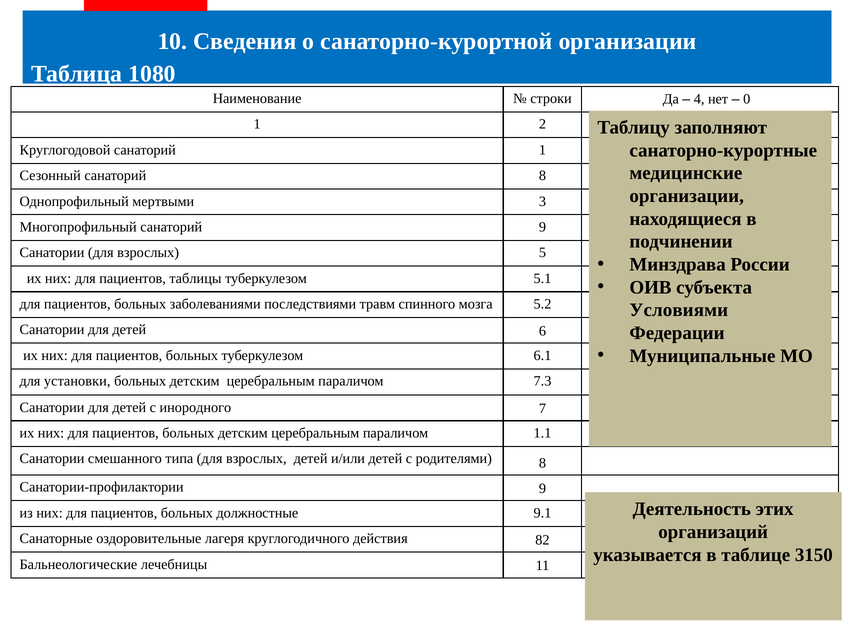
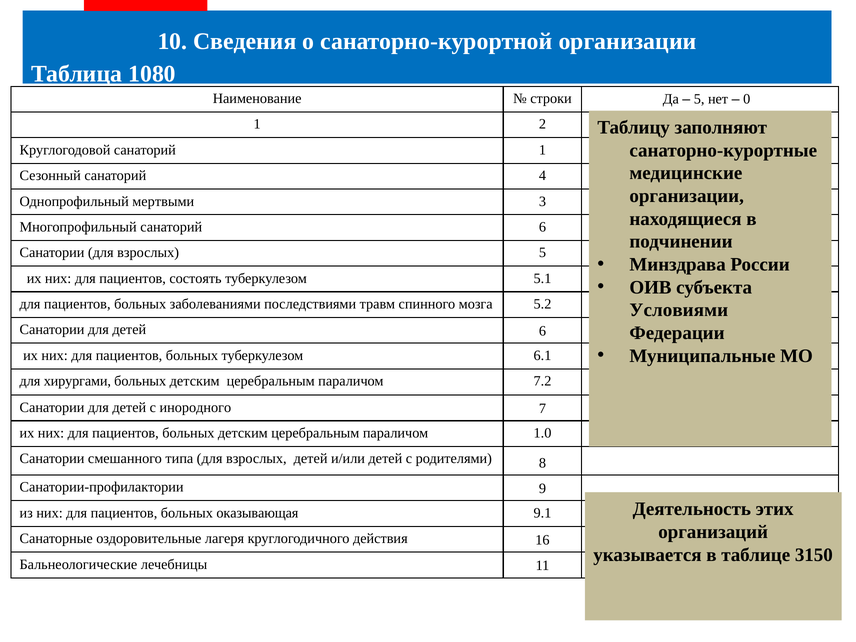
4 at (699, 99): 4 -> 5
санаторий 8: 8 -> 4
санаторий 9: 9 -> 6
таблицы: таблицы -> состоять
установки: установки -> хирургами
7.3: 7.3 -> 7.2
1.1: 1.1 -> 1.0
должностные: должностные -> оказывающая
82: 82 -> 16
